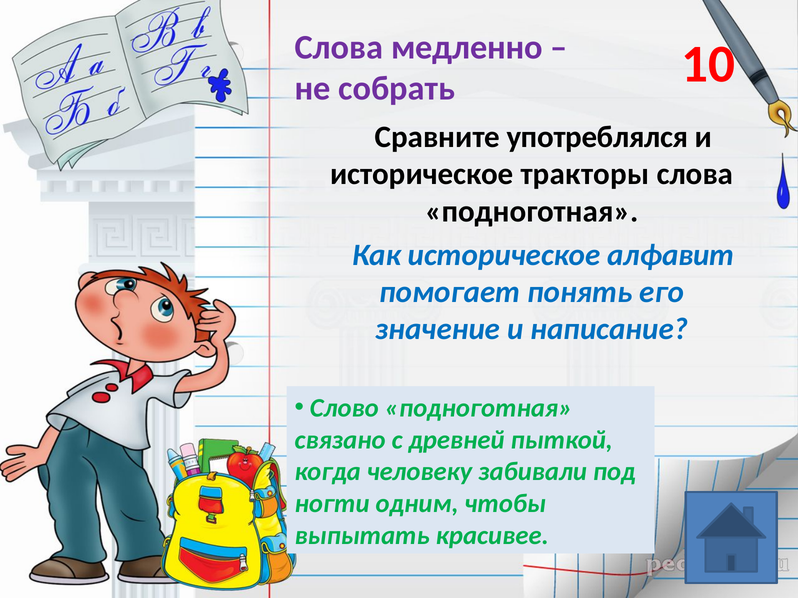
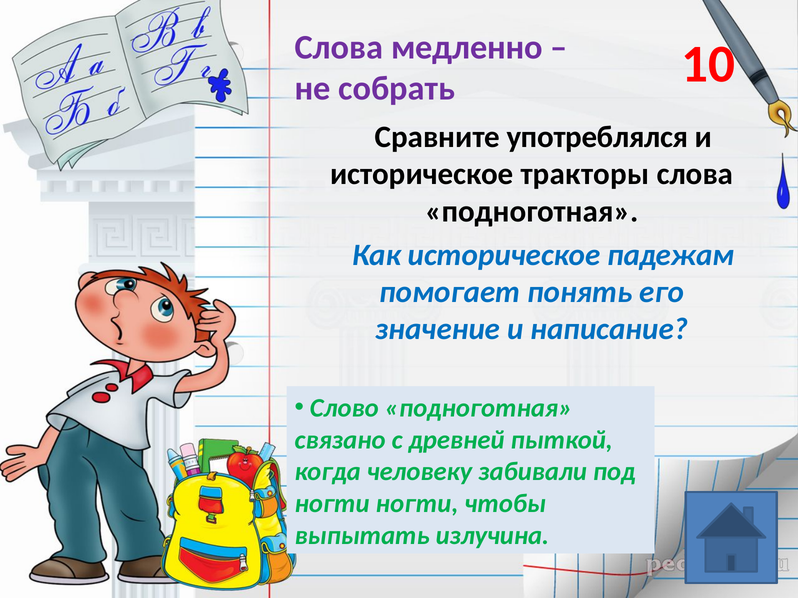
алфавит: алфавит -> падежам
ногти одним: одним -> ногти
красивее: красивее -> излучина
